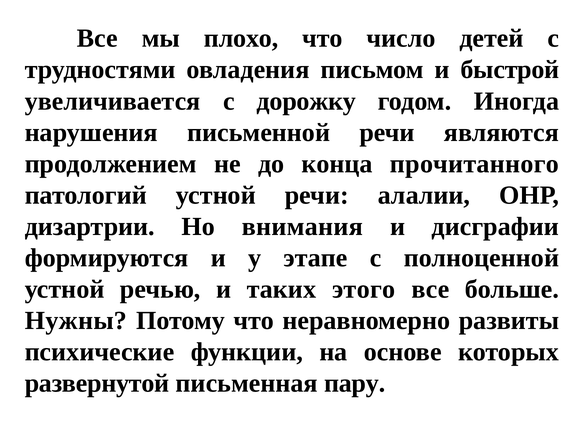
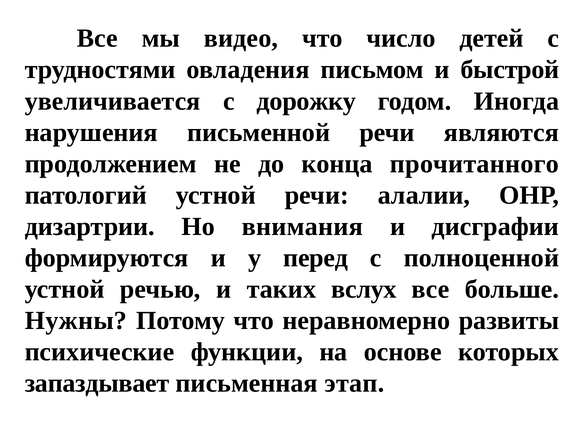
плохо: плохо -> видео
этапе: этапе -> перед
этого: этого -> вслух
развернутой: развернутой -> запаздывает
пару: пару -> этап
